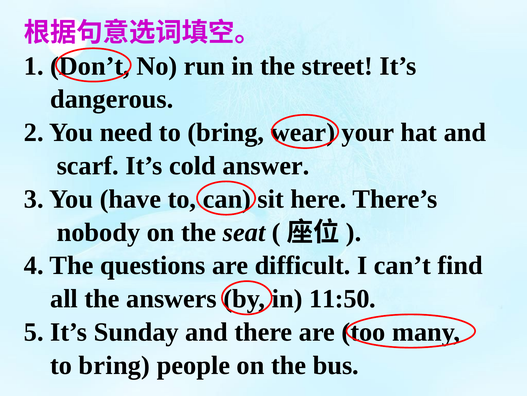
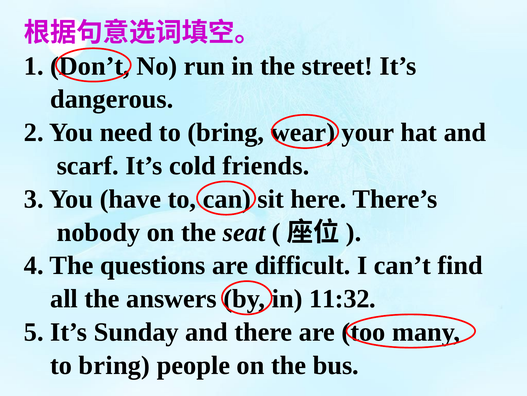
answer: answer -> friends
11:50: 11:50 -> 11:32
